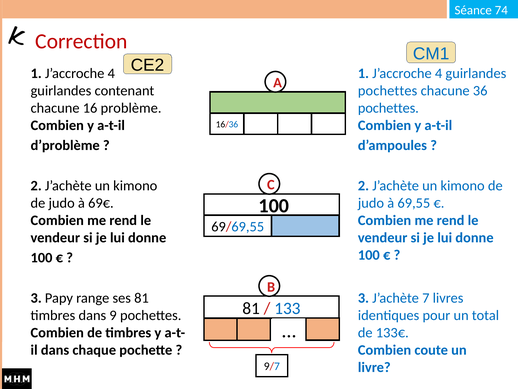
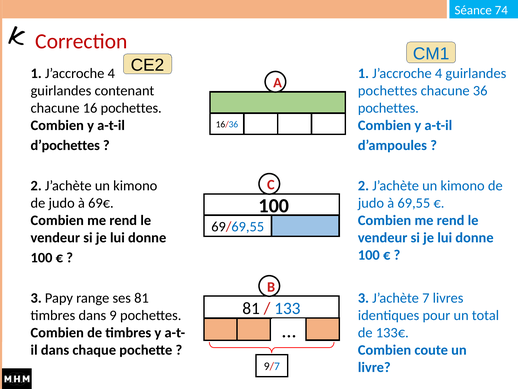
16 problème: problème -> pochettes
d’problème: d’problème -> d’pochettes
